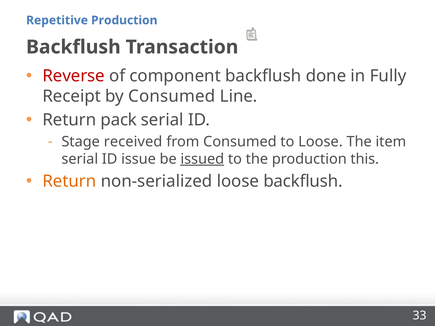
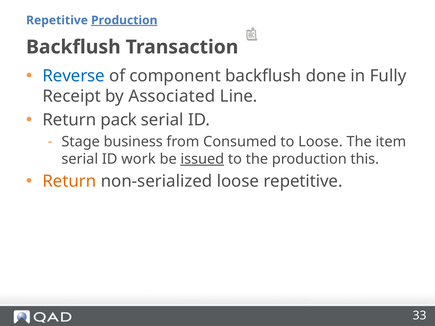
Production at (124, 20) underline: none -> present
Reverse colour: red -> blue
by Consumed: Consumed -> Associated
received: received -> business
issue: issue -> work
loose backflush: backflush -> repetitive
